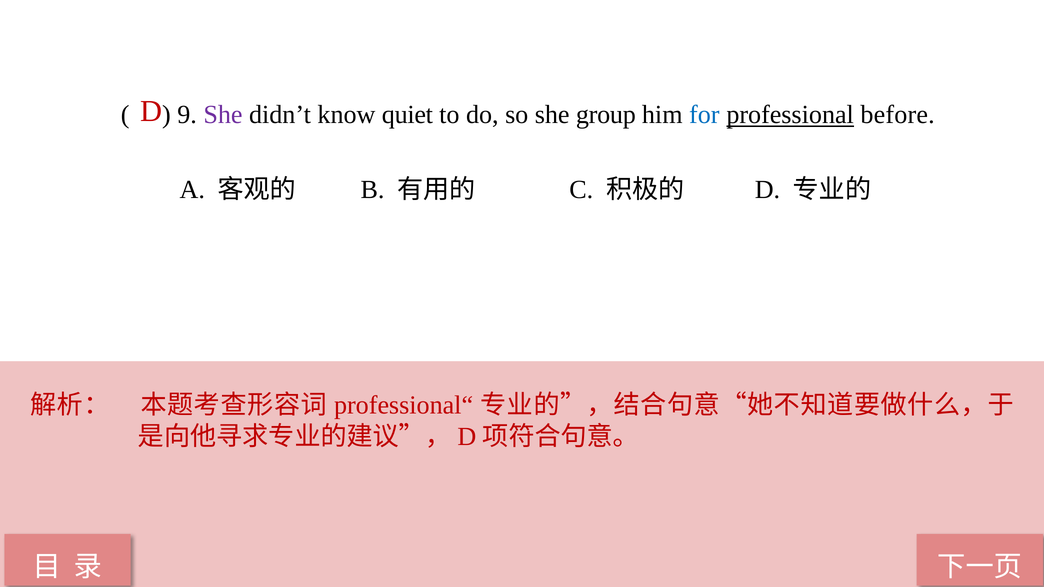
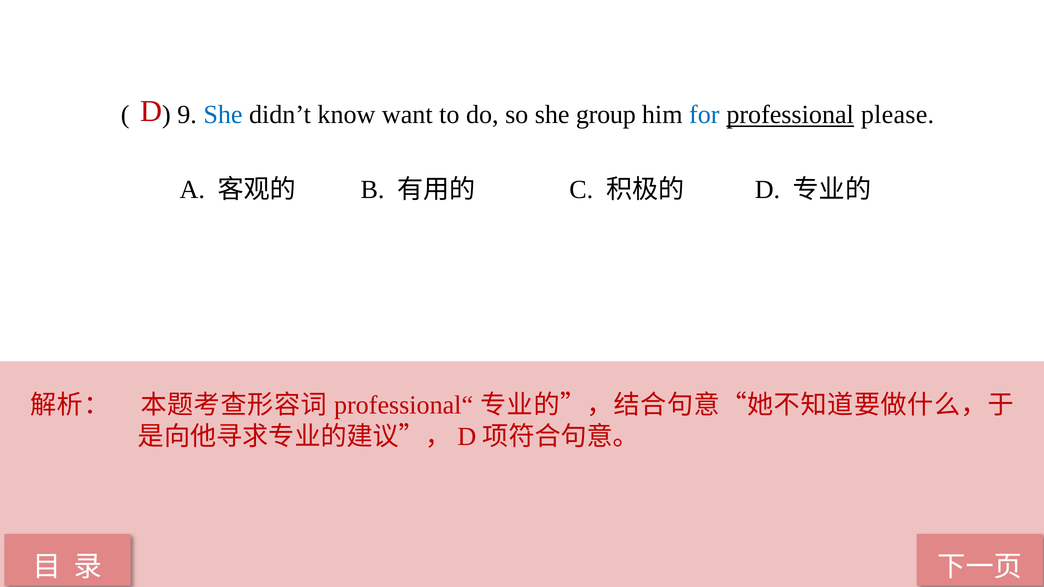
She at (223, 115) colour: purple -> blue
quiet: quiet -> want
before: before -> please
